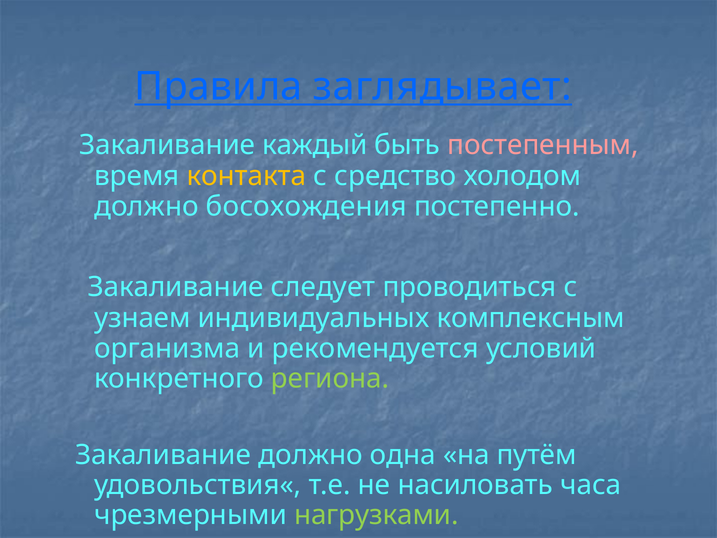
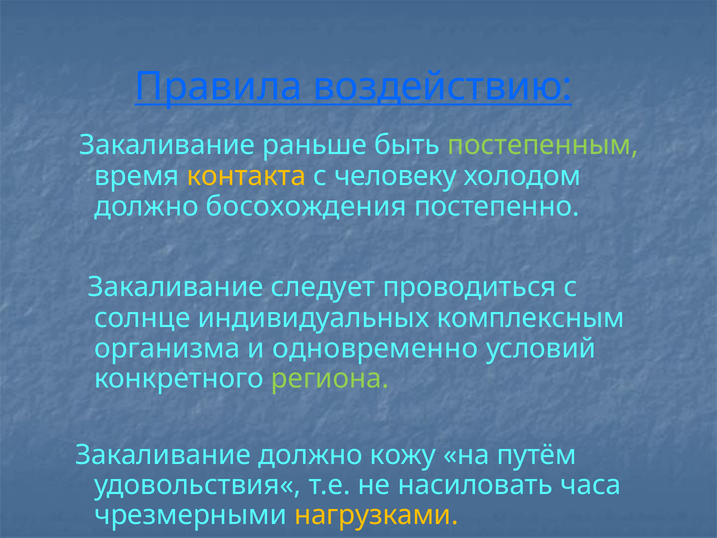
заглядывает: заглядывает -> воздействию
каждый: каждый -> раньше
постепенным colour: pink -> light green
средство: средство -> человеку
узнаем: узнаем -> солнце
рекомендуется: рекомендуется -> одновременно
одна: одна -> кожу
нагрузками colour: light green -> yellow
